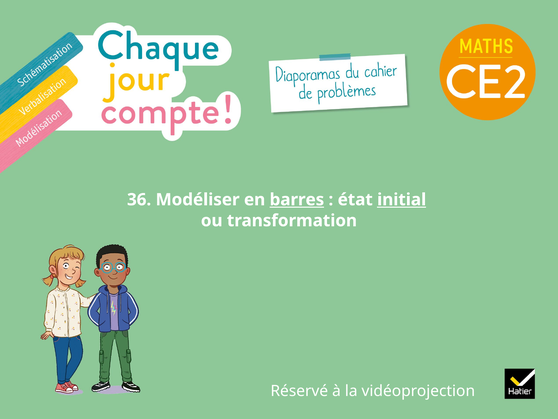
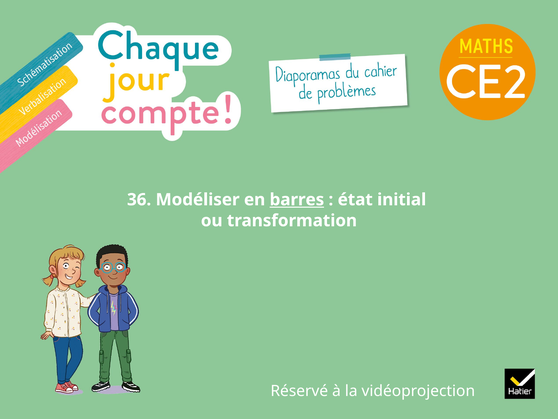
initial underline: present -> none
